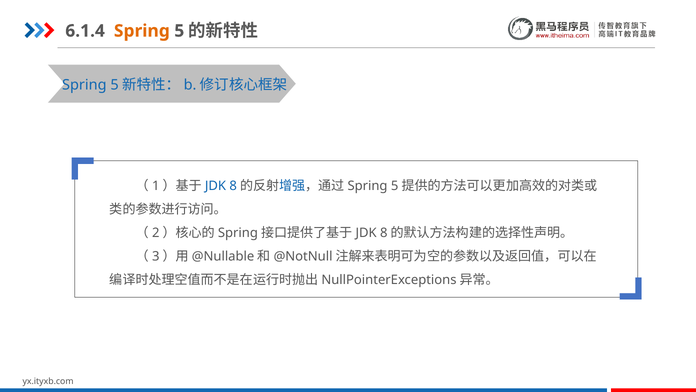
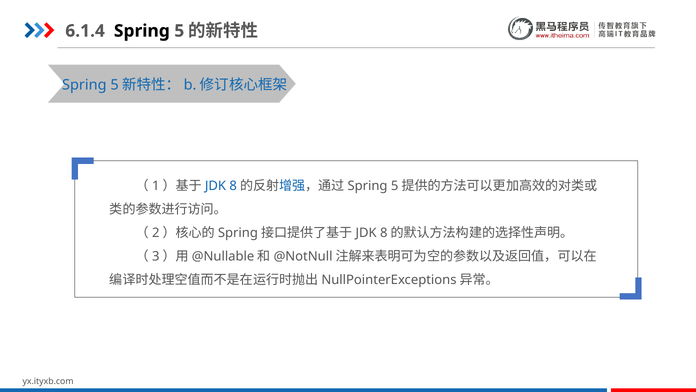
Spring at (142, 31) colour: orange -> black
